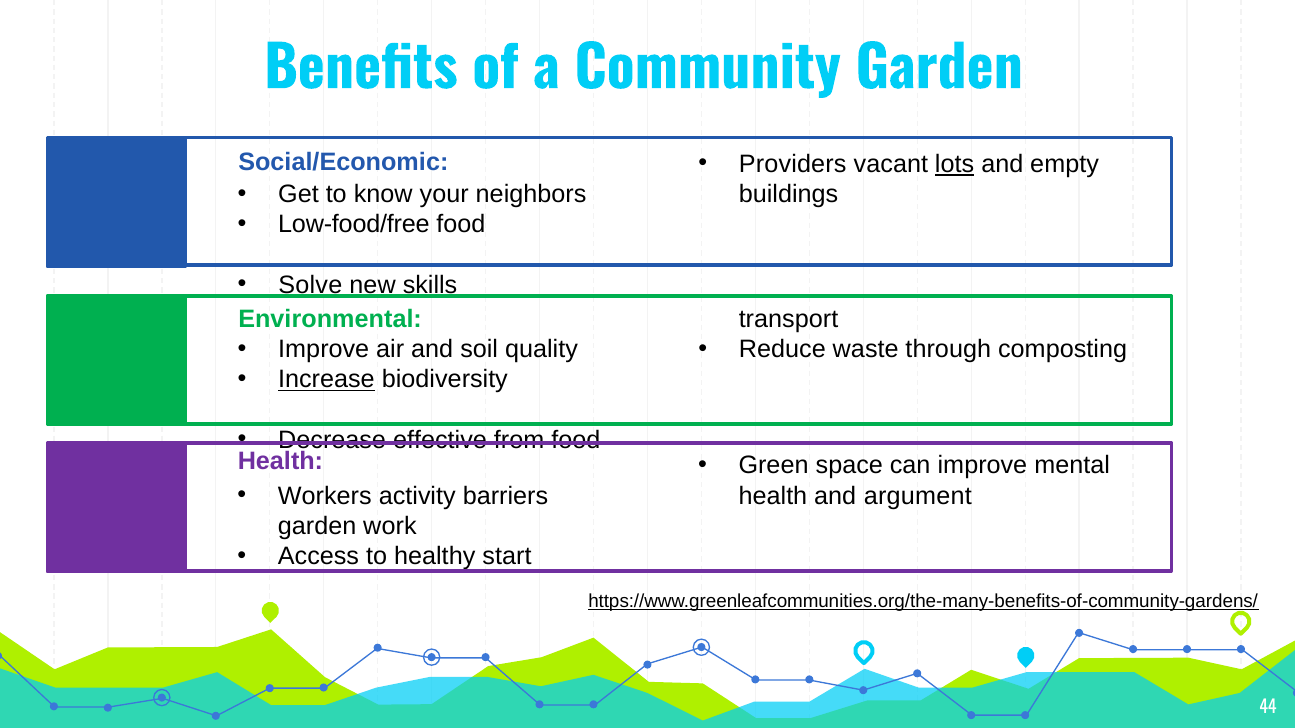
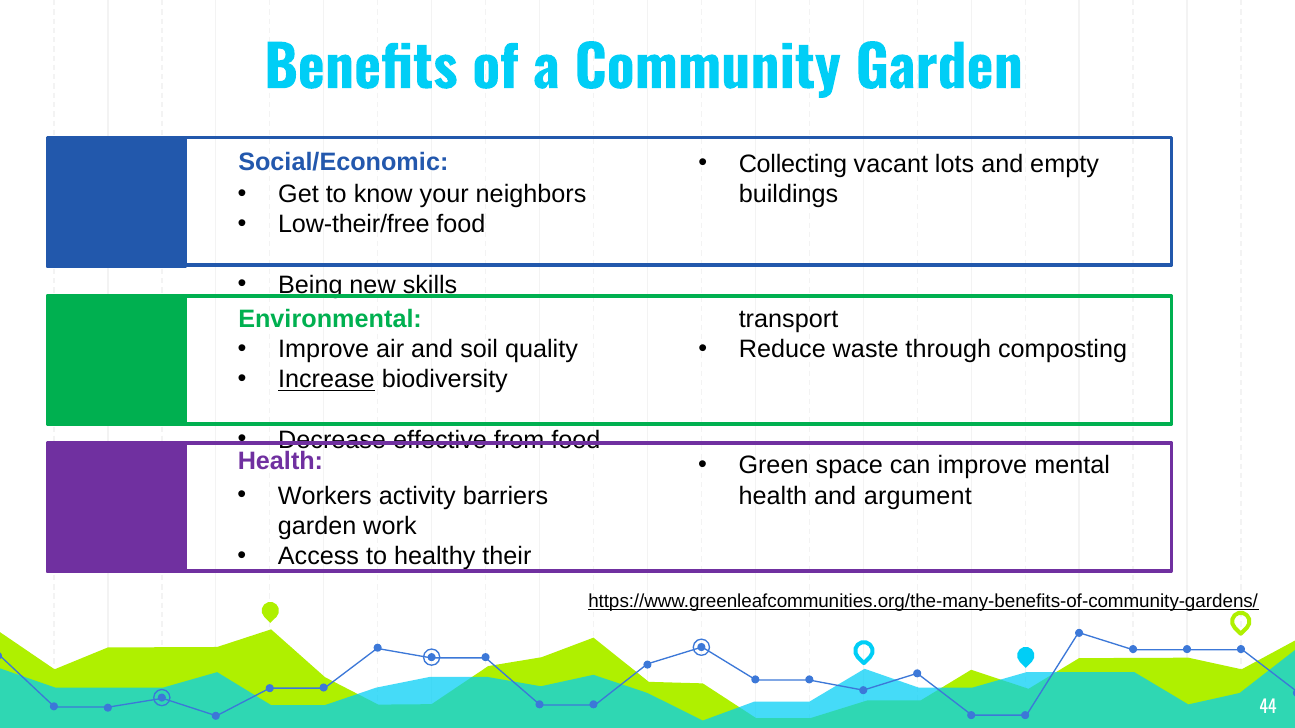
Providers: Providers -> Collecting
lots underline: present -> none
Low-food/free: Low-food/free -> Low-their/free
Solve: Solve -> Being
start: start -> their
